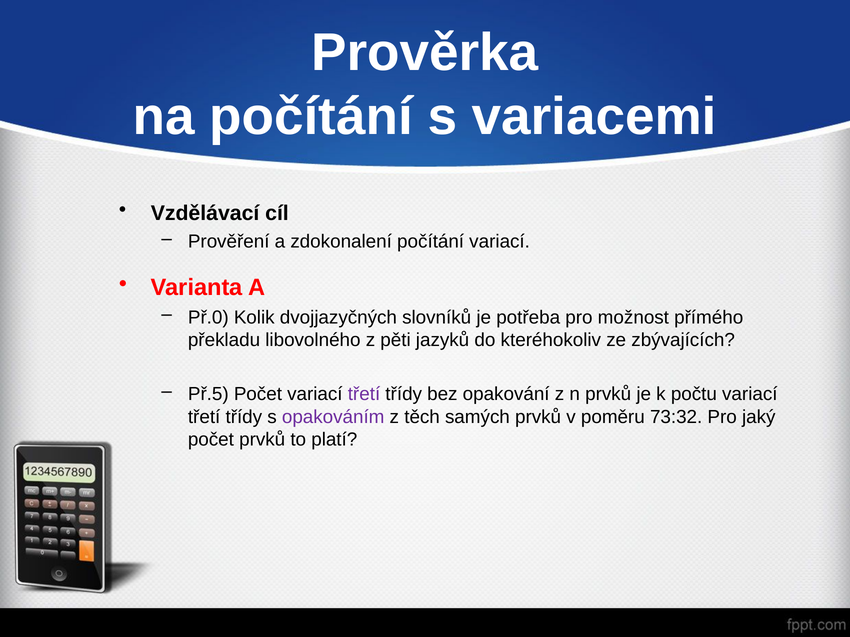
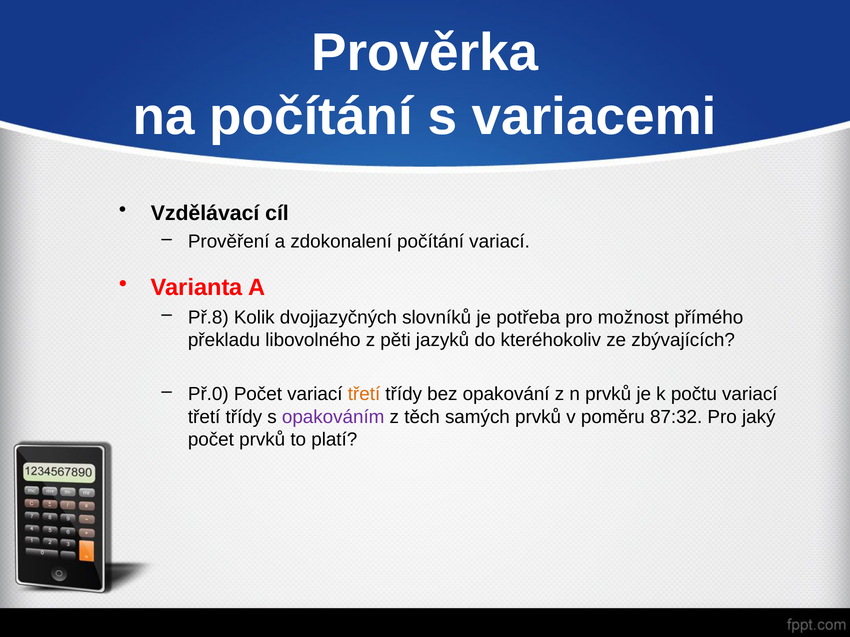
Př.0: Př.0 -> Př.8
Př.5: Př.5 -> Př.0
třetí at (364, 395) colour: purple -> orange
73:32: 73:32 -> 87:32
